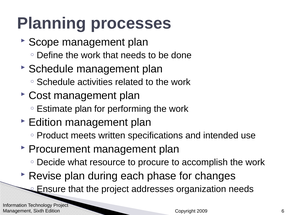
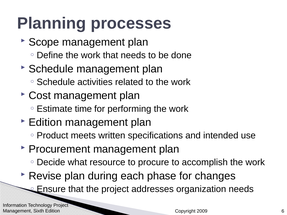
plan at (83, 109): plan -> time
